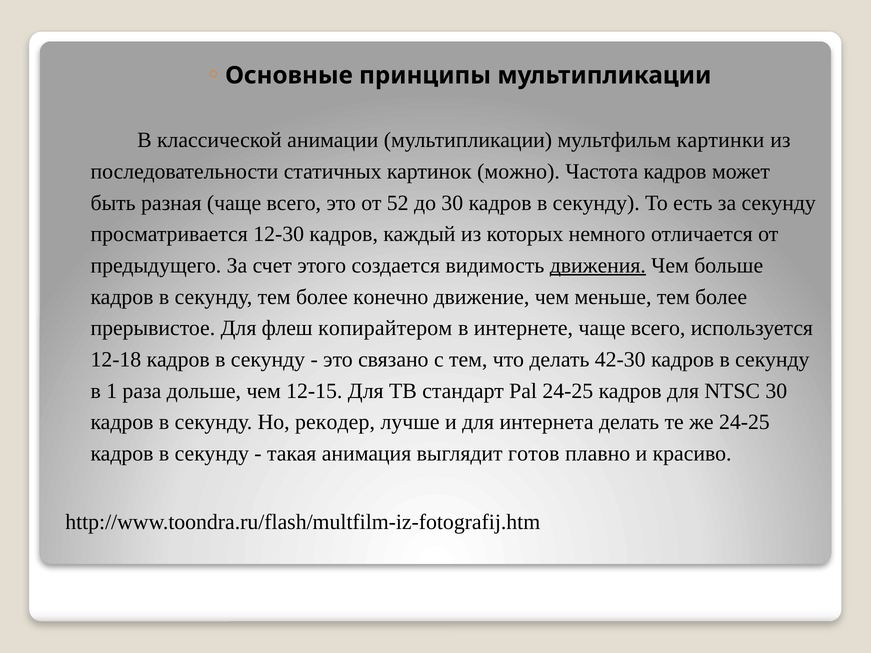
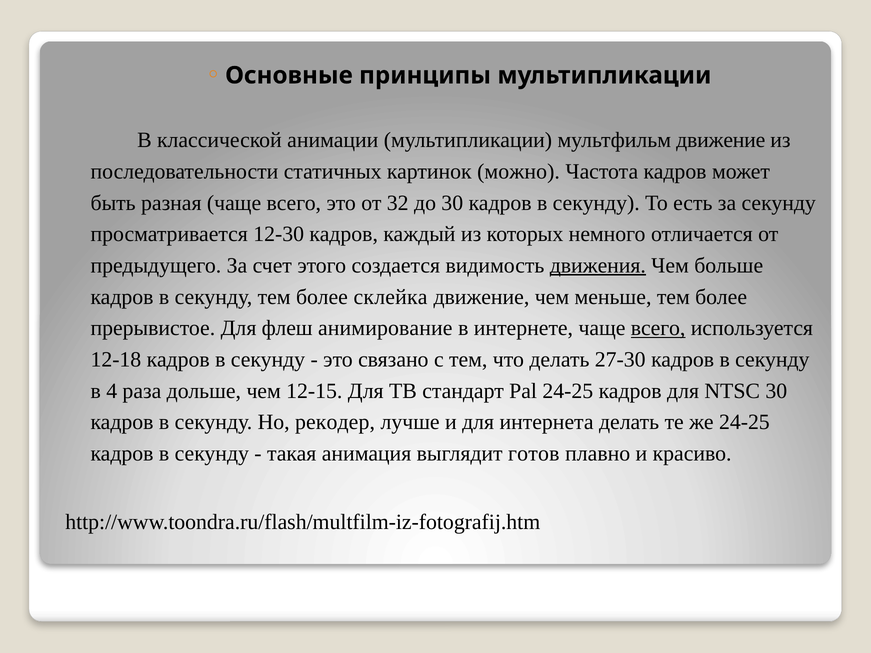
мультфильм картинки: картинки -> движение
52: 52 -> 32
конечно: конечно -> склейка
копирайтером: копирайтером -> анимирование
всего at (658, 328) underline: none -> present
42-30: 42-30 -> 27-30
1: 1 -> 4
